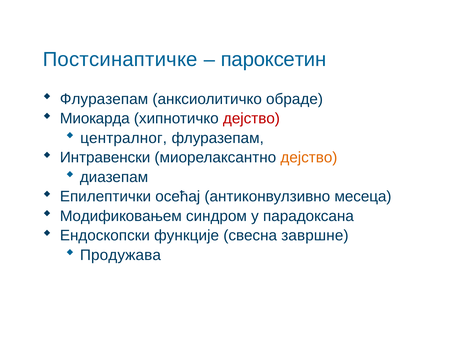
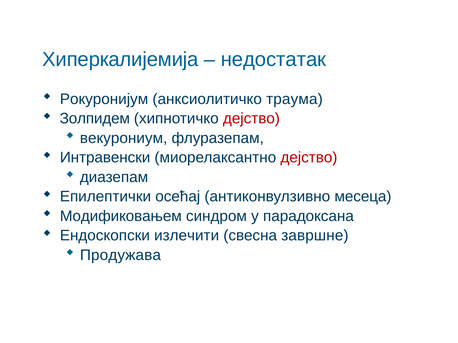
Постсинаптичке: Постсинаптичке -> Хиперкалијемија
пароксетин: пароксетин -> недостатак
Флуразепам at (104, 99): Флуразепам -> Рокуронијум
обраде: обраде -> траума
Миокарда: Миокарда -> Золпидем
централног: централног -> векурониум
дејство at (309, 158) colour: orange -> red
функције: функције -> излечити
